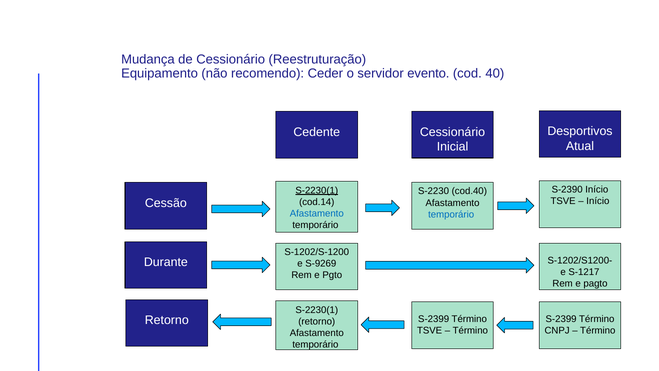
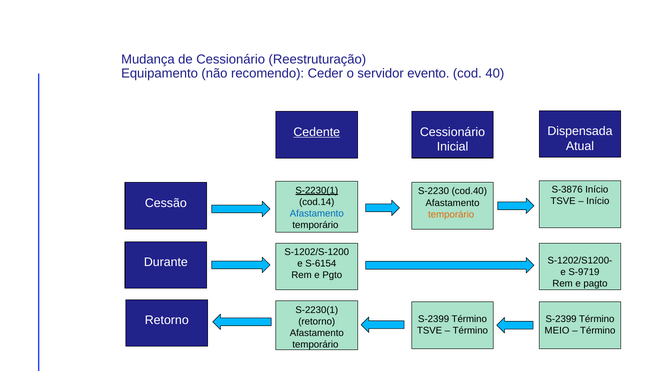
Desportivos: Desportivos -> Dispensada
Cedente underline: none -> present
S-2390: S-2390 -> S-3876
temporário at (451, 214) colour: blue -> orange
S-9269: S-9269 -> S-6154
S-1217: S-1217 -> S-9719
CNPJ: CNPJ -> MEIO
